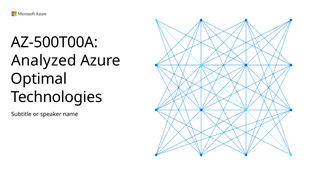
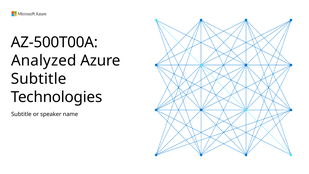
Optimal at (39, 79): Optimal -> Subtitle
